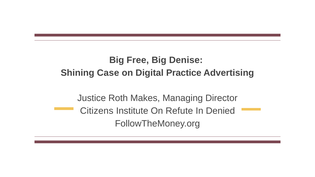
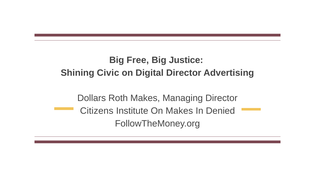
Denise: Denise -> Justice
Case: Case -> Civic
Digital Practice: Practice -> Director
Justice: Justice -> Dollars
On Refute: Refute -> Makes
